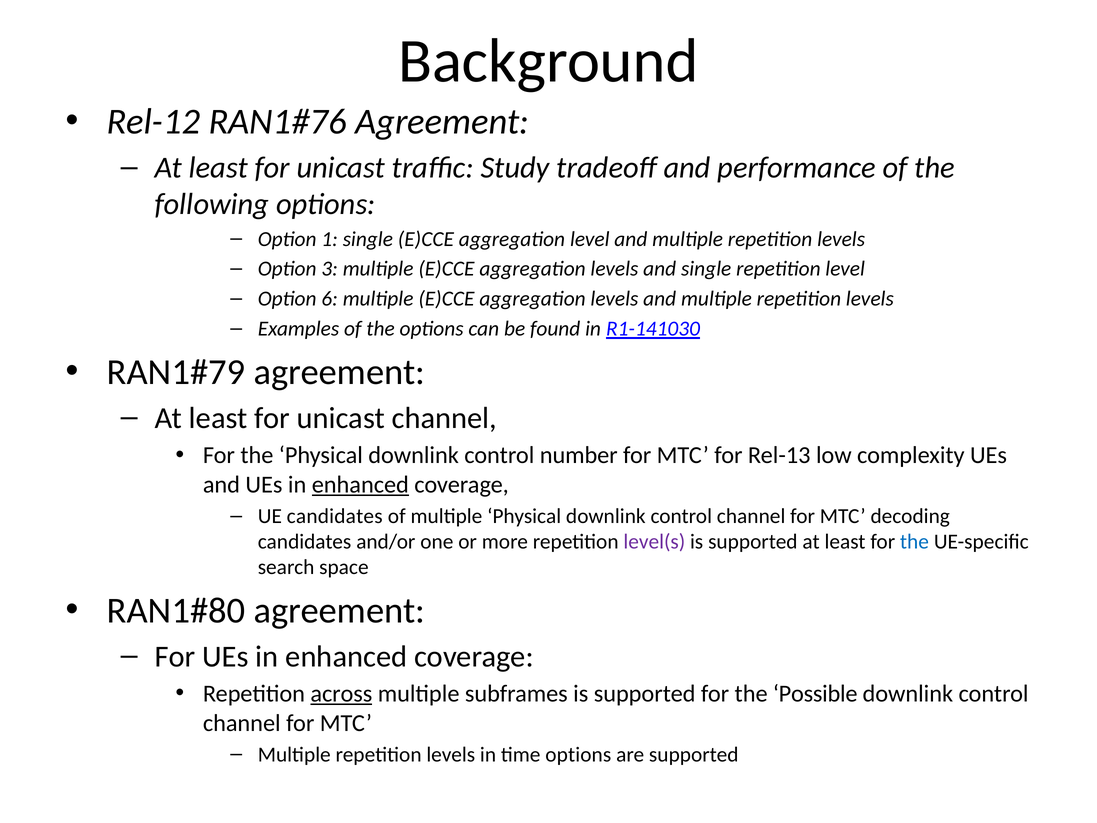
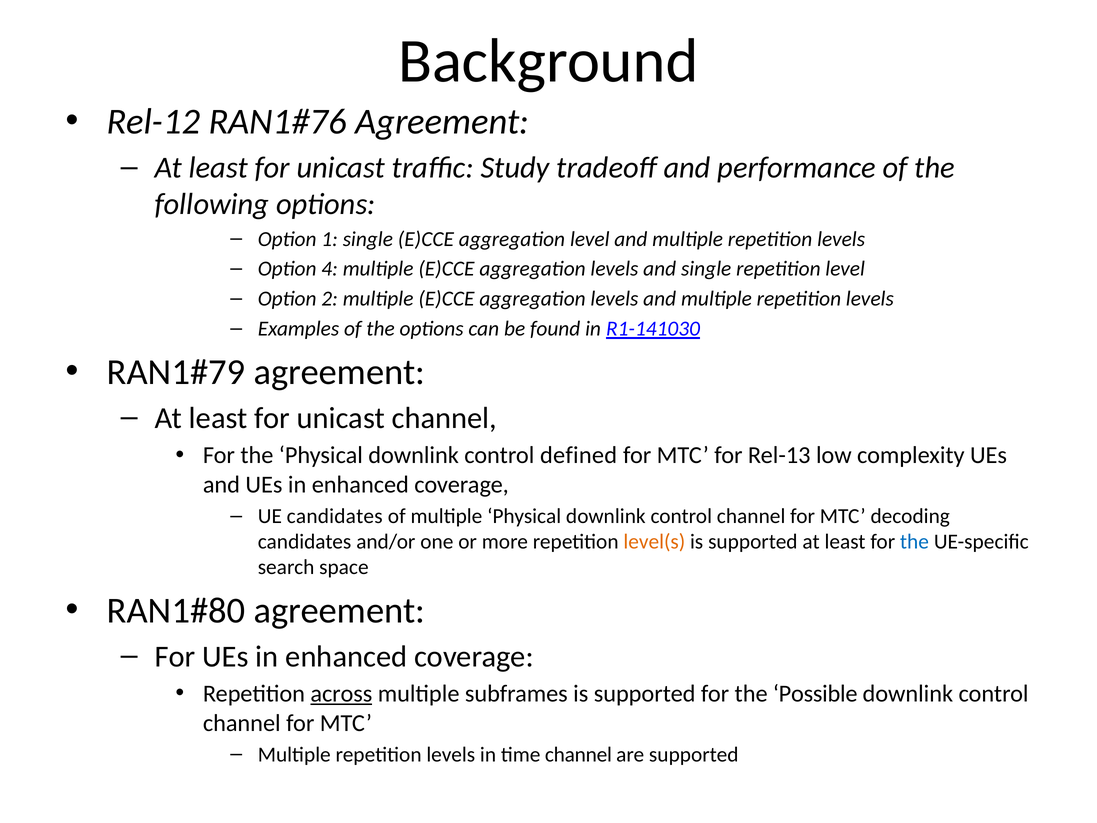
3: 3 -> 4
6: 6 -> 2
number: number -> defined
enhanced at (360, 485) underline: present -> none
level(s colour: purple -> orange
time options: options -> channel
